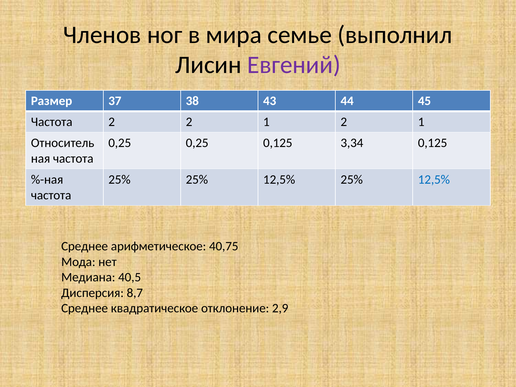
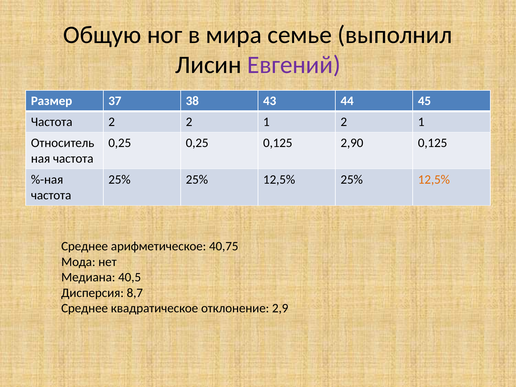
Членов: Членов -> Общую
3,34: 3,34 -> 2,90
12,5% at (434, 179) colour: blue -> orange
